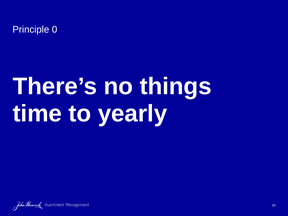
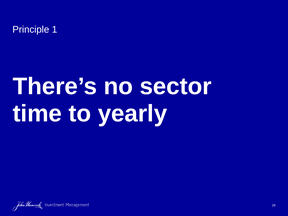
0: 0 -> 1
things: things -> sector
